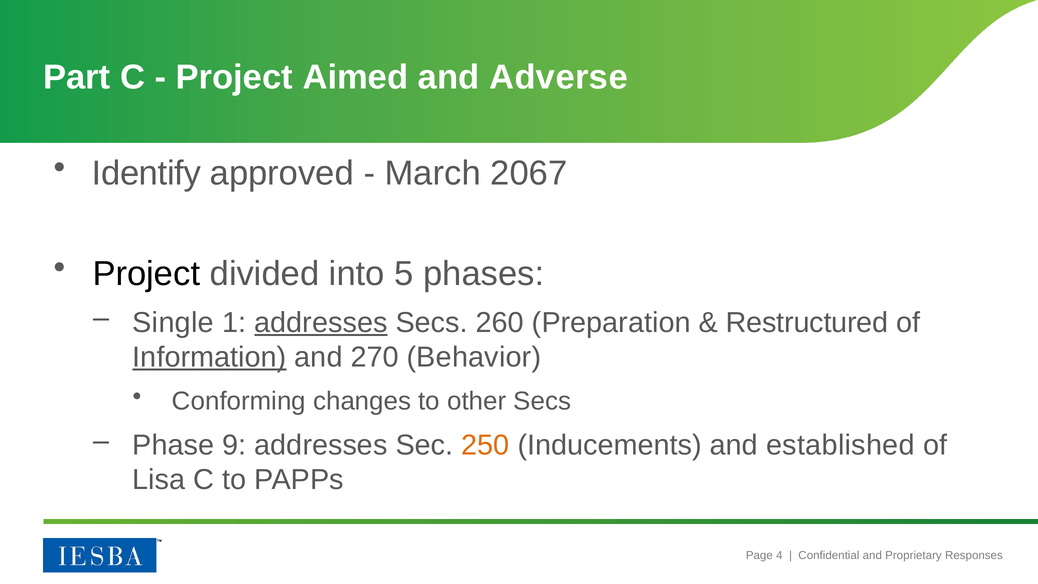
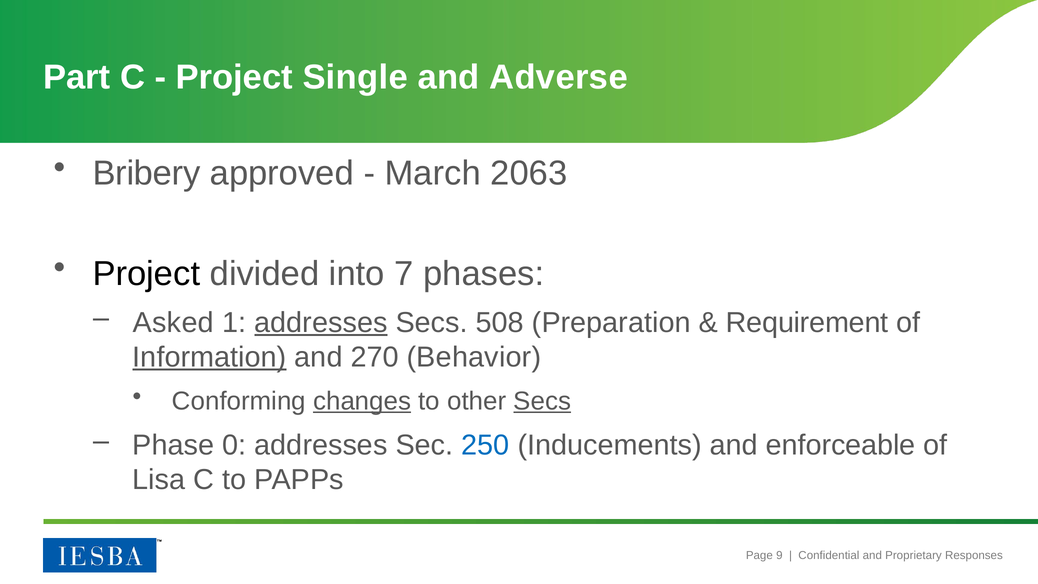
Aimed: Aimed -> Single
Identify: Identify -> Bribery
2067: 2067 -> 2063
5: 5 -> 7
Single: Single -> Asked
260: 260 -> 508
Restructured: Restructured -> Requirement
changes underline: none -> present
Secs at (542, 401) underline: none -> present
9: 9 -> 0
250 colour: orange -> blue
established: established -> enforceable
4: 4 -> 9
